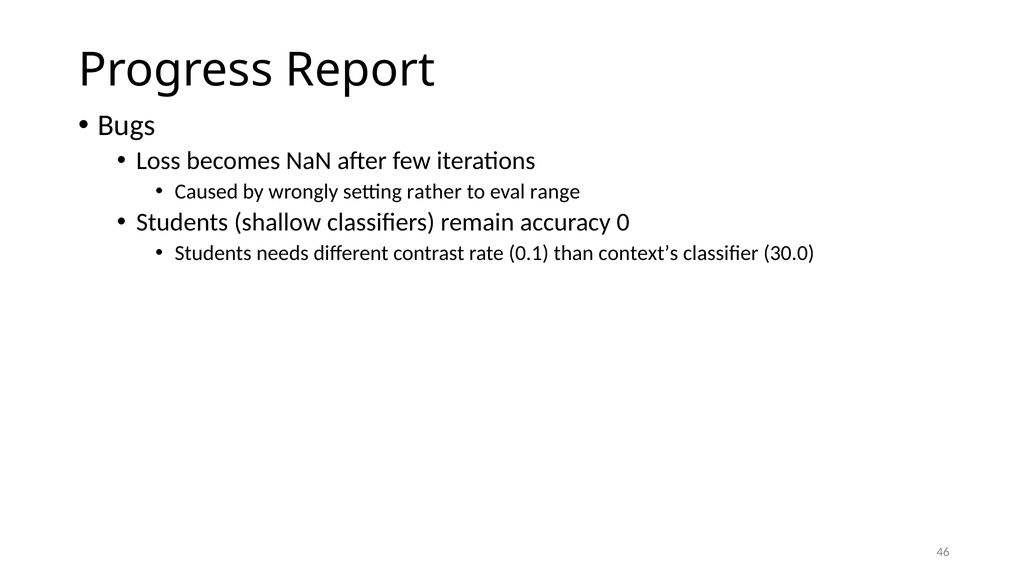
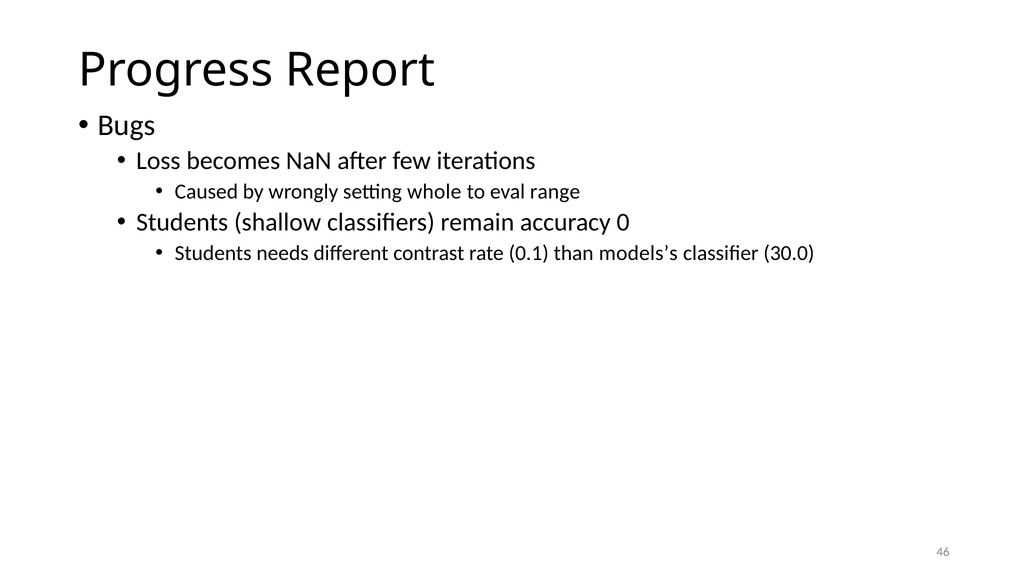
rather: rather -> whole
context’s: context’s -> models’s
